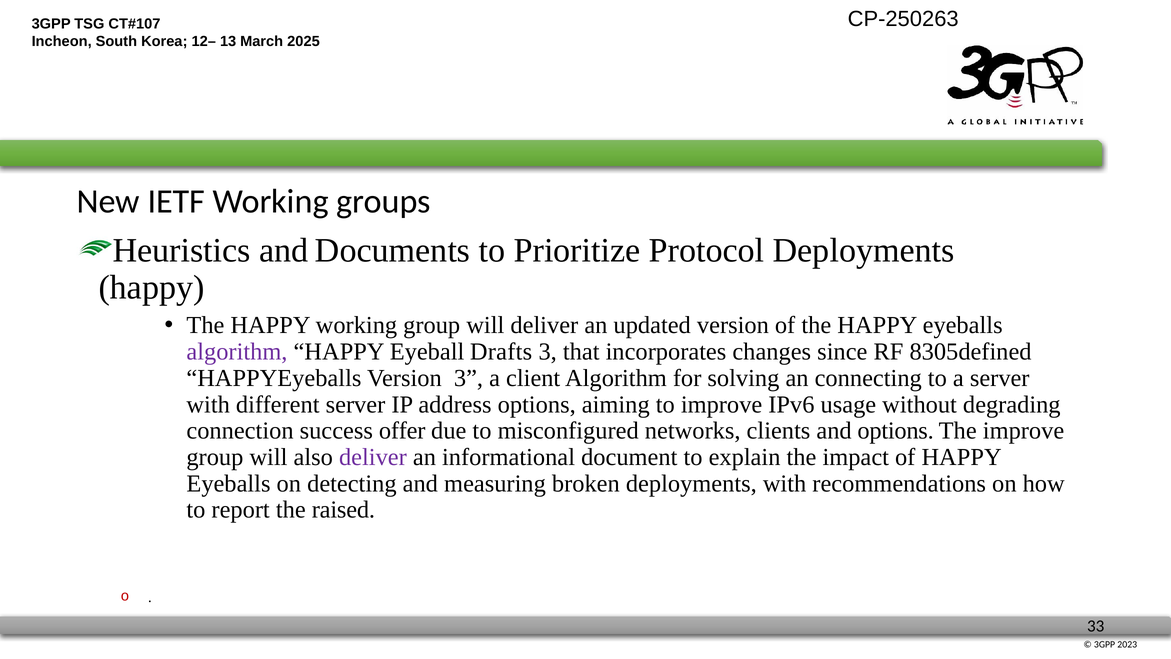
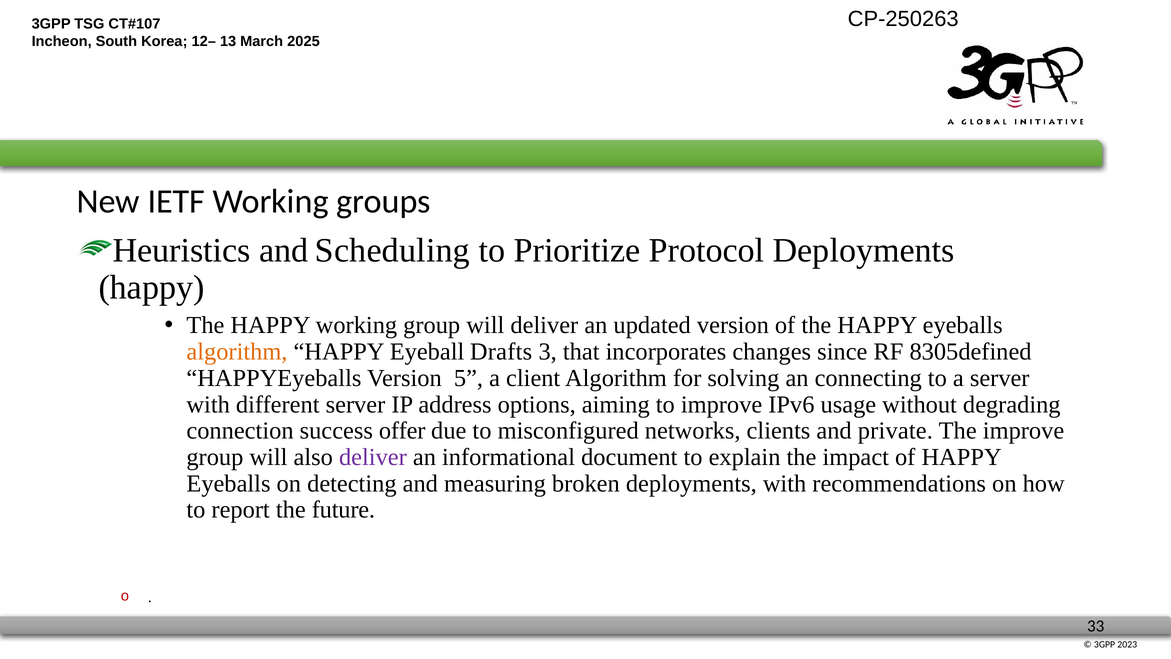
Documents: Documents -> Scheduling
algorithm at (237, 352) colour: purple -> orange
Version 3: 3 -> 5
and options: options -> private
raised: raised -> future
